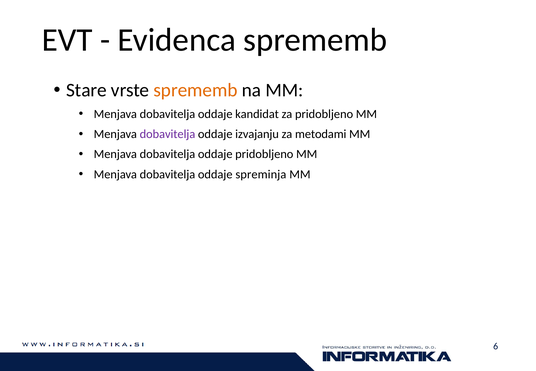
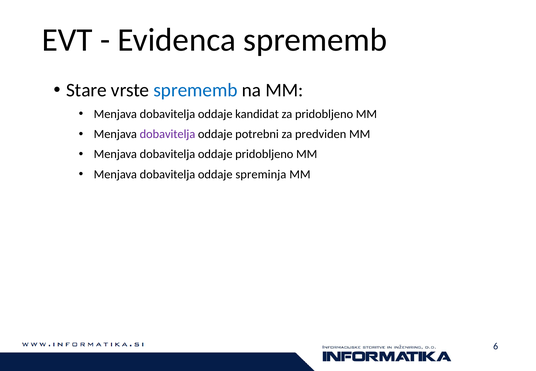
sprememb at (195, 90) colour: orange -> blue
izvajanju: izvajanju -> potrebni
metodami: metodami -> predviden
